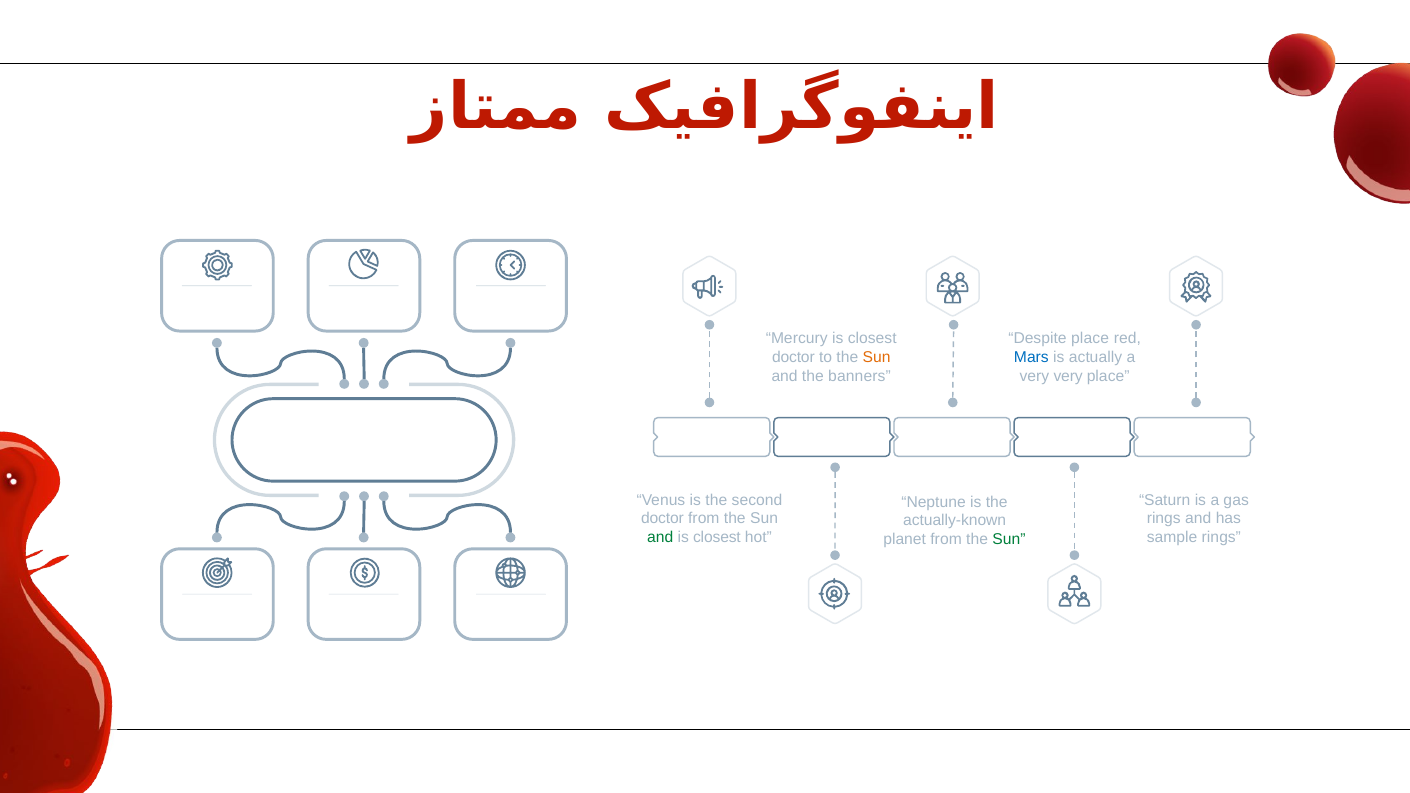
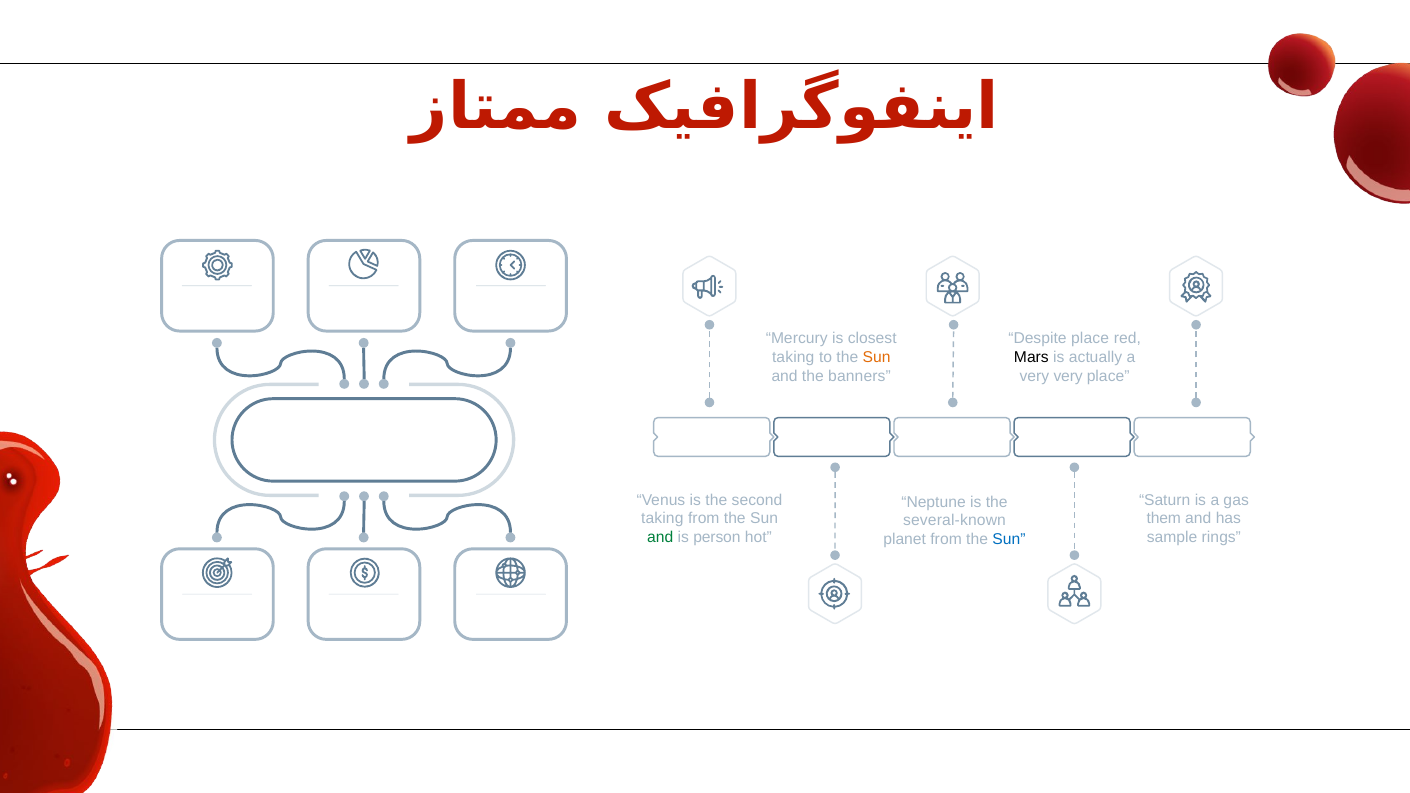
doctor at (793, 357): doctor -> taking
Mars colour: blue -> black
doctor at (662, 519): doctor -> taking
rings at (1164, 519): rings -> them
actually-known: actually-known -> several-known
closest at (717, 538): closest -> person
Sun at (1009, 540) colour: green -> blue
